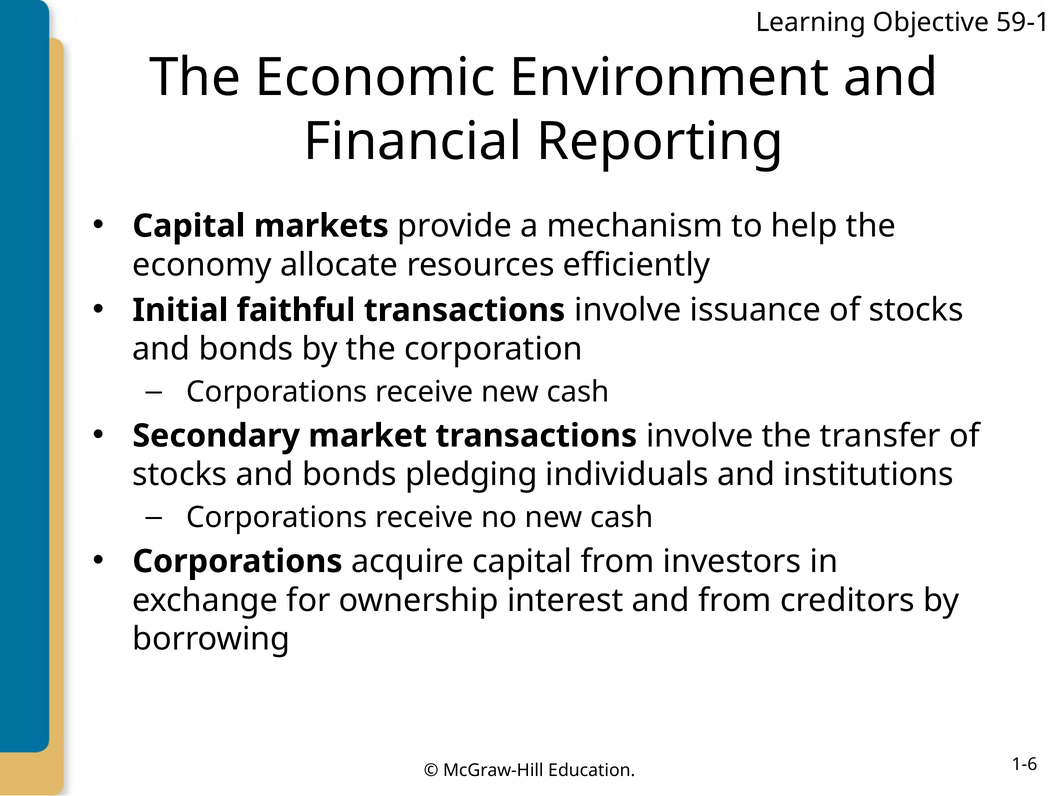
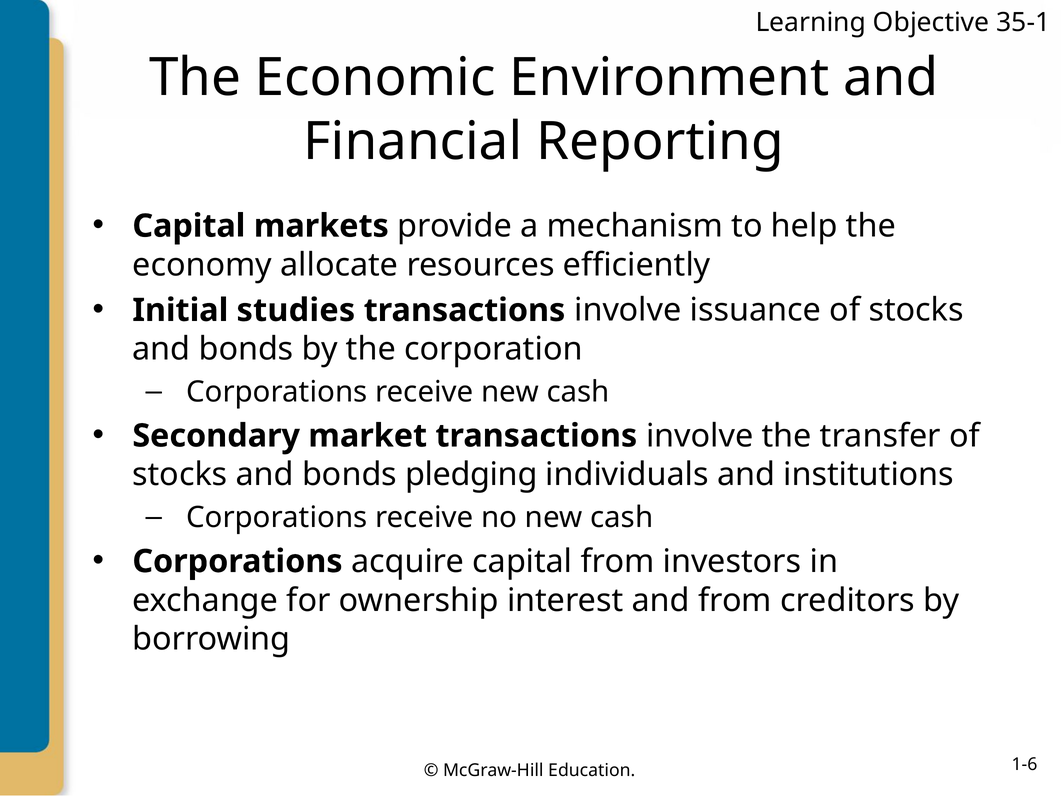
59-1: 59-1 -> 35-1
faithful: faithful -> studies
